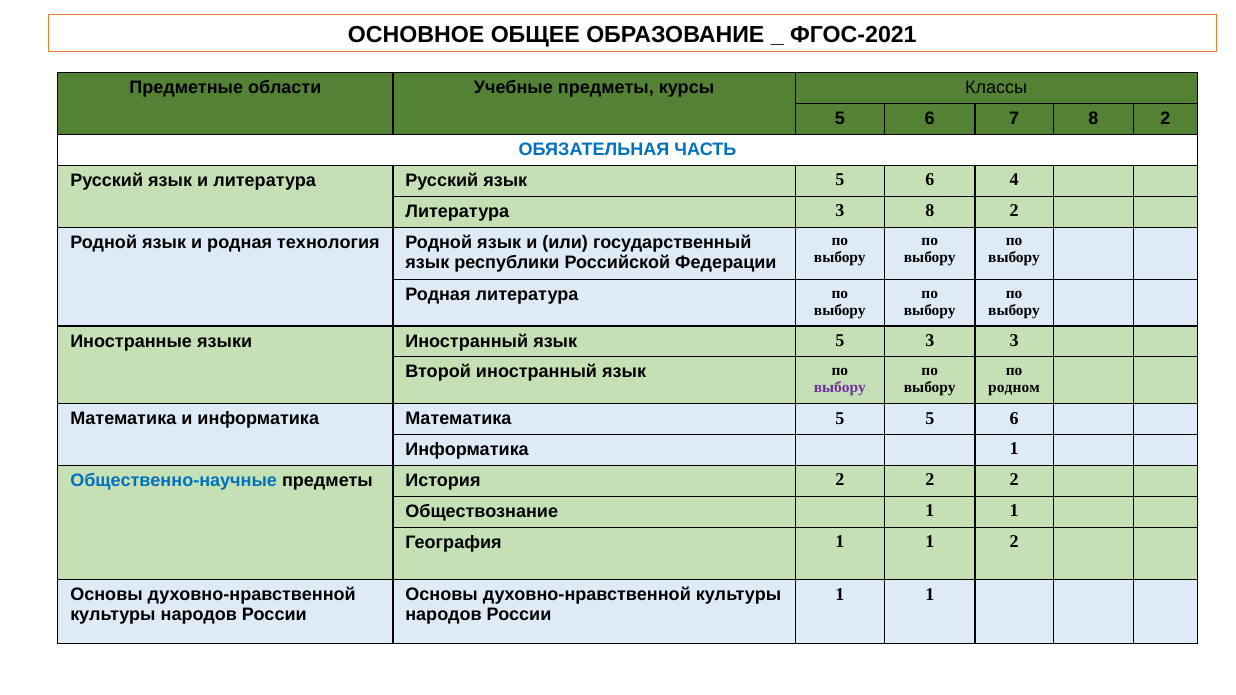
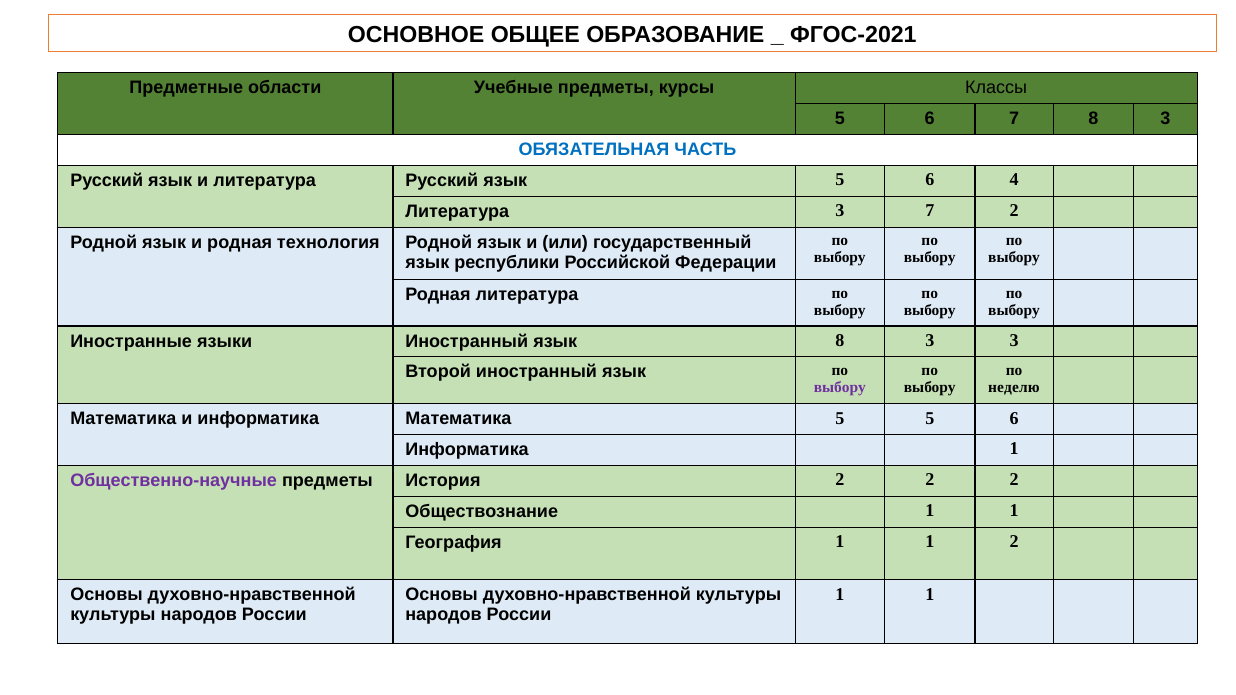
7 8 2: 2 -> 3
3 8: 8 -> 7
Иностранный язык 5: 5 -> 8
родном: родном -> неделю
Общественно-научные colour: blue -> purple
